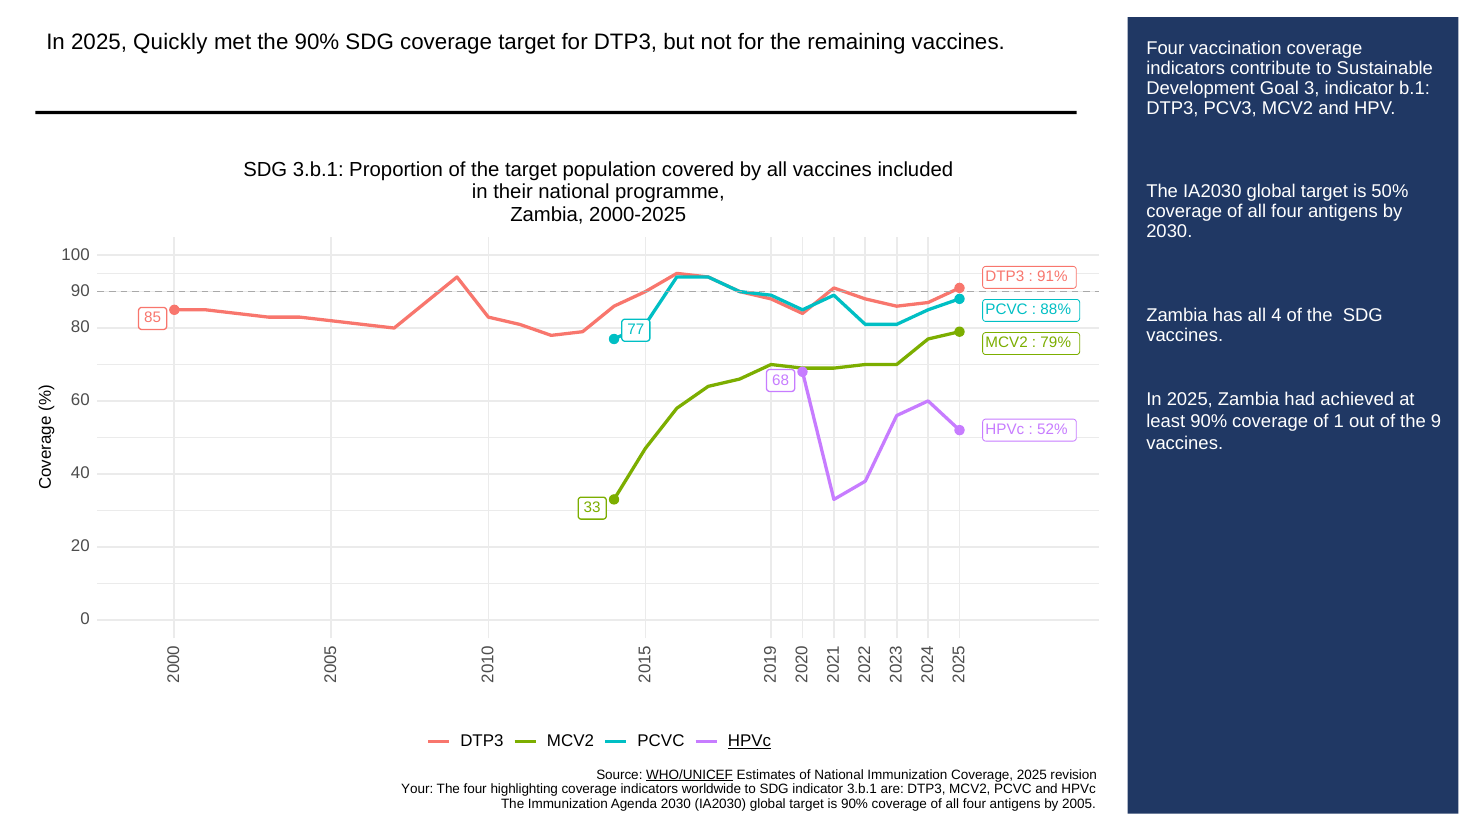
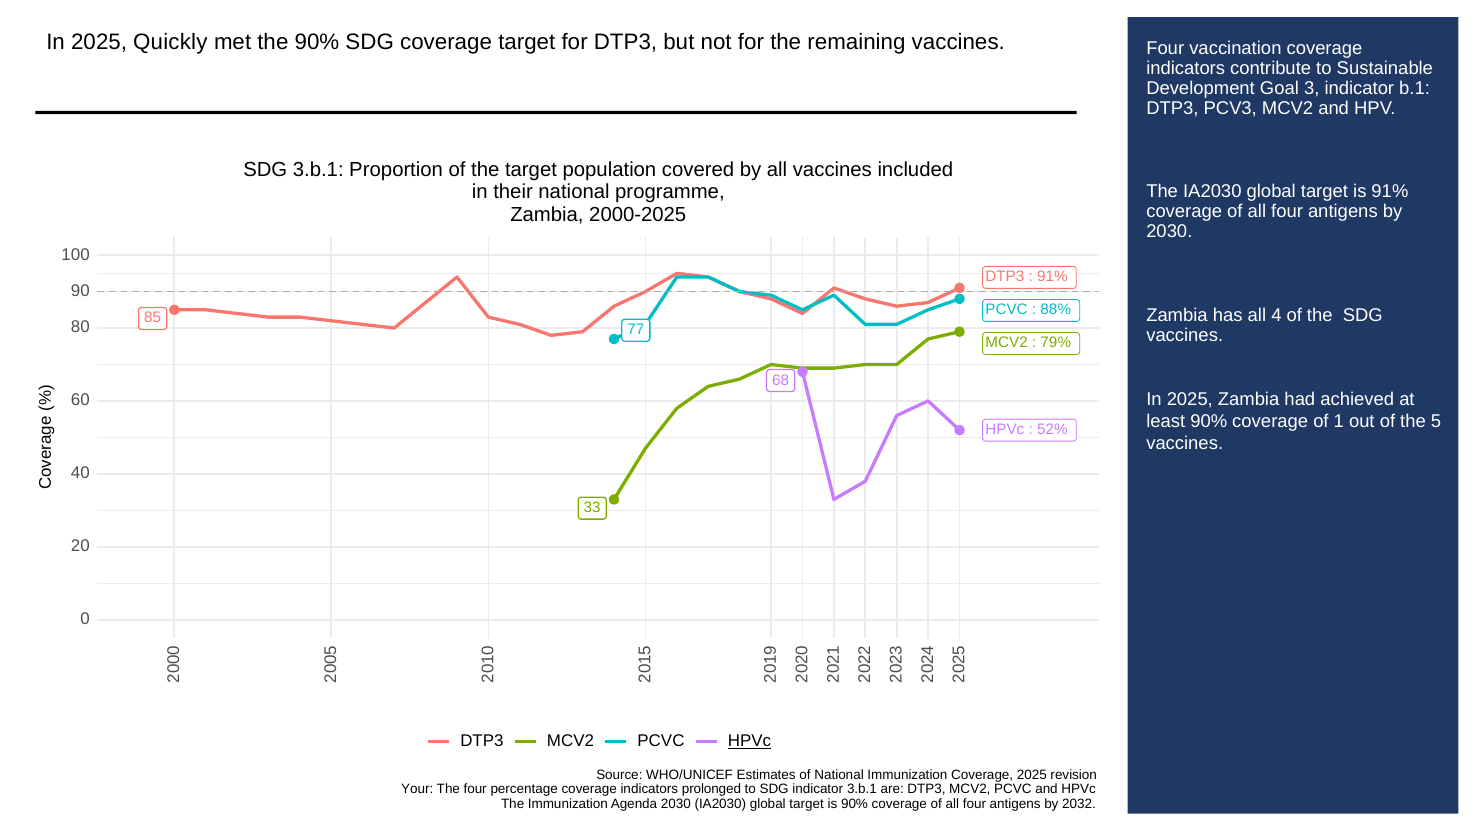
is 50%: 50% -> 91%
the 9: 9 -> 5
WHO/UNICEF underline: present -> none
highlighting: highlighting -> percentage
worldwide: worldwide -> prolonged
2005: 2005 -> 2032
